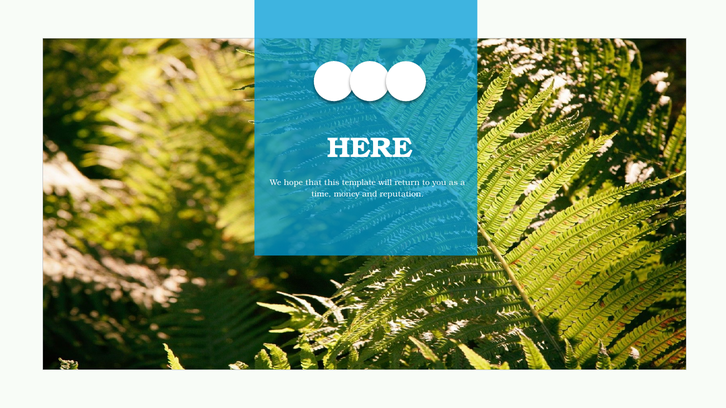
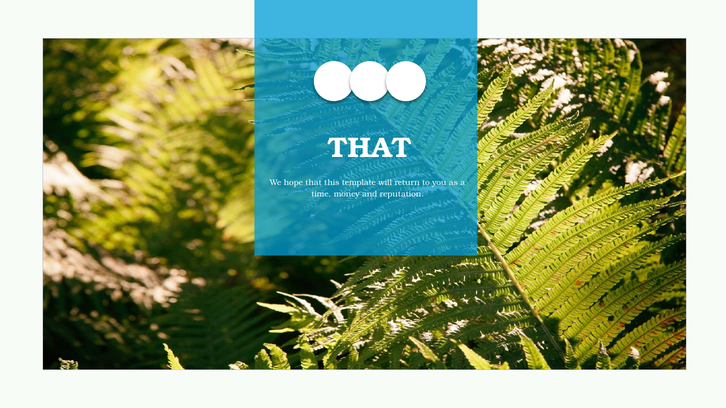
HERE at (370, 148): HERE -> THAT
